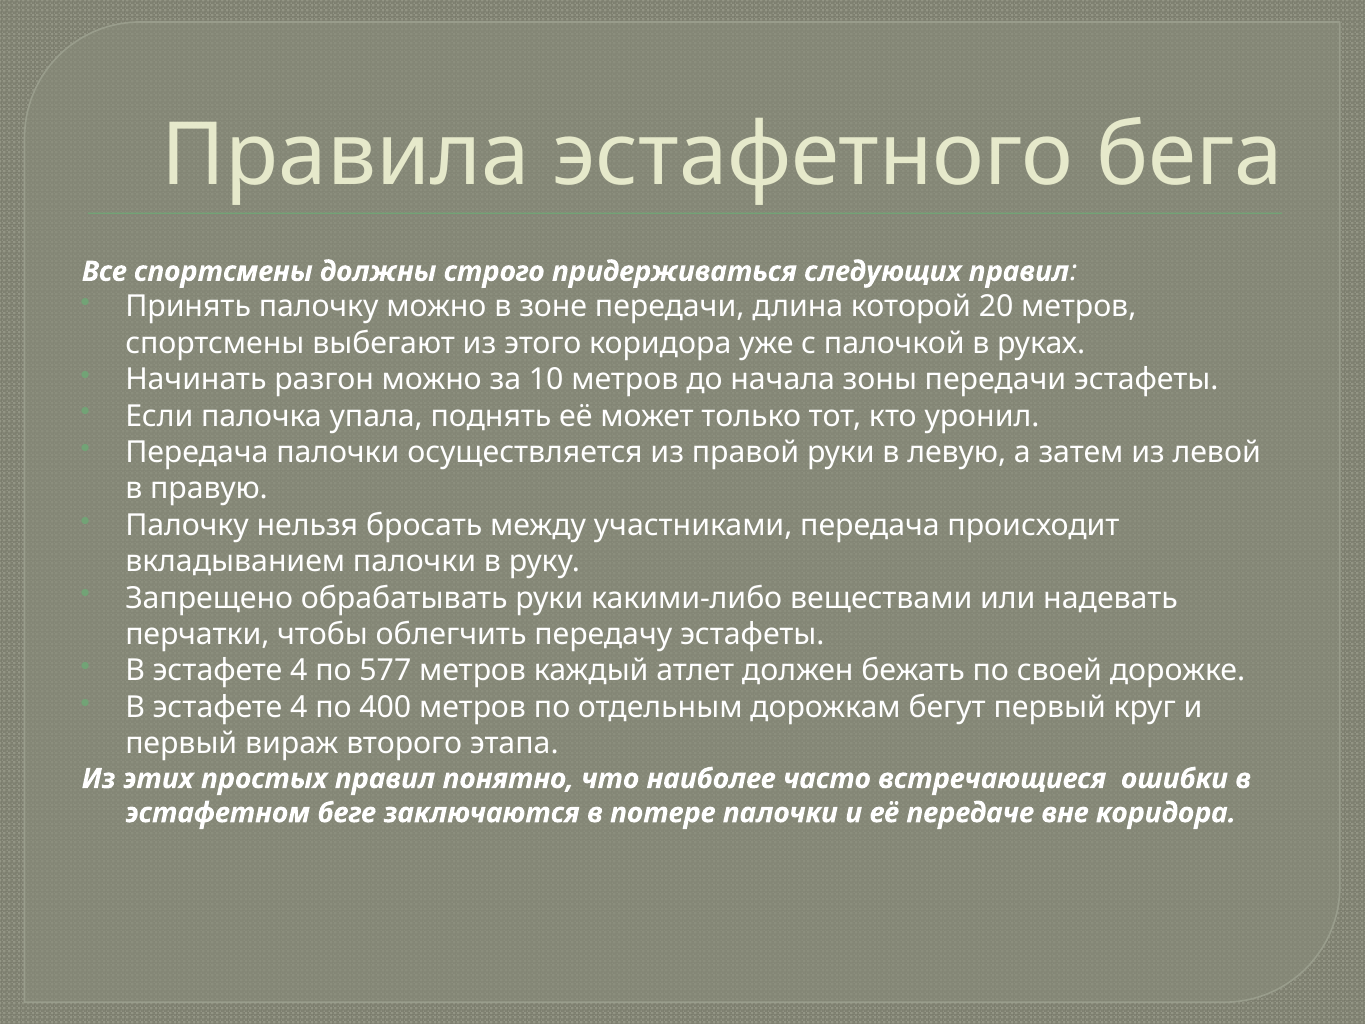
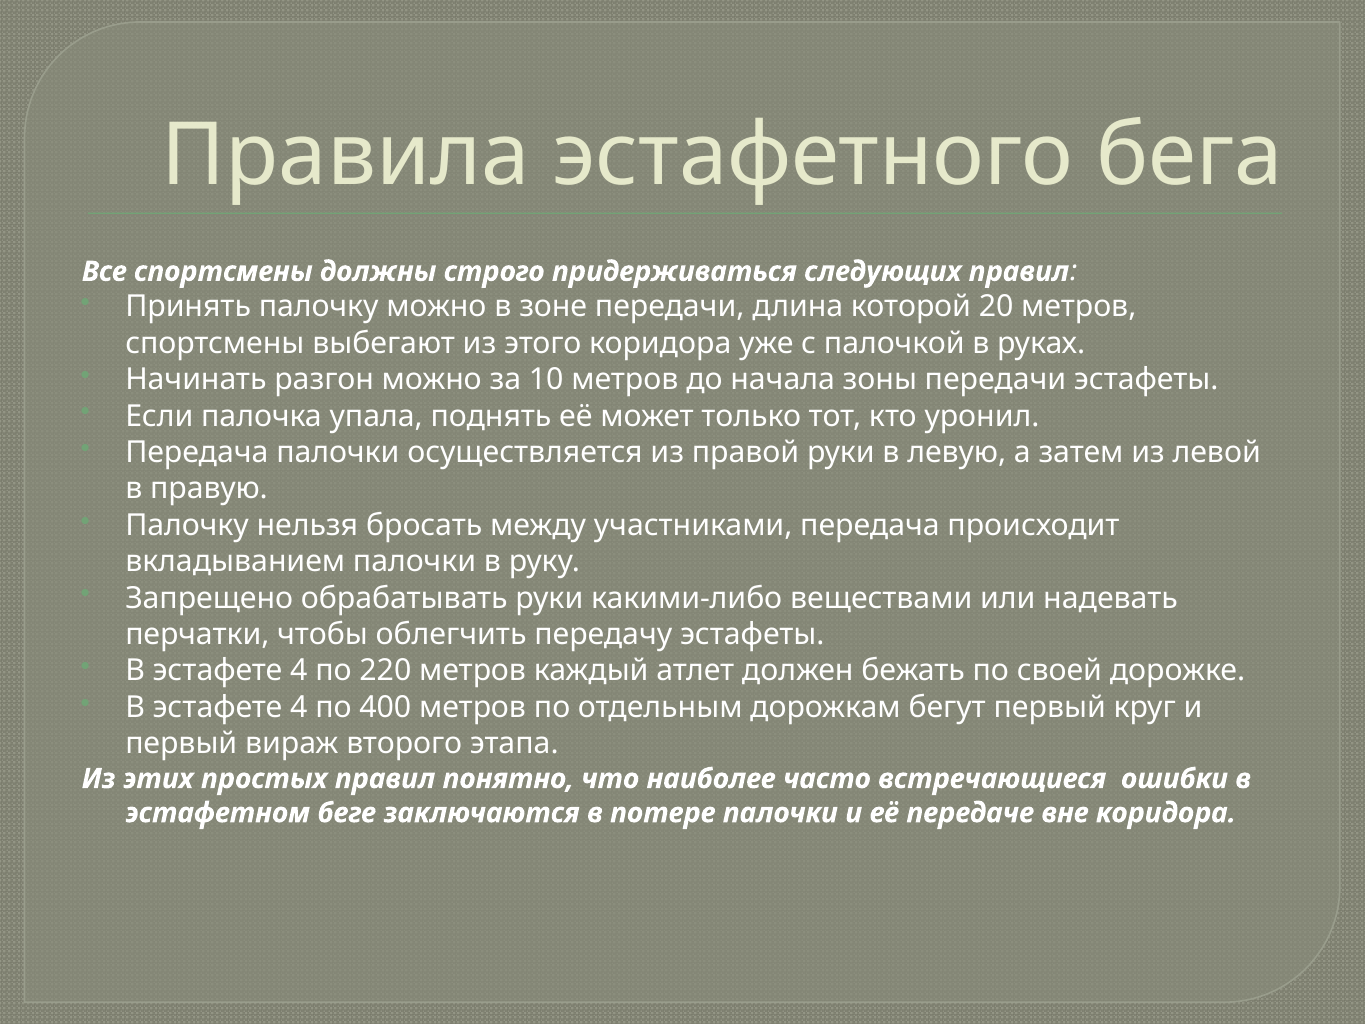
577: 577 -> 220
